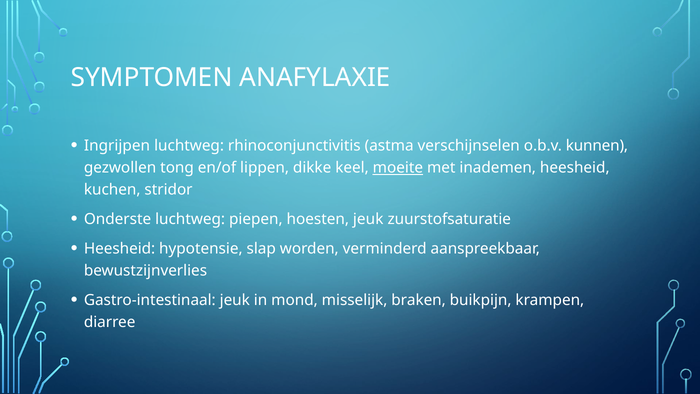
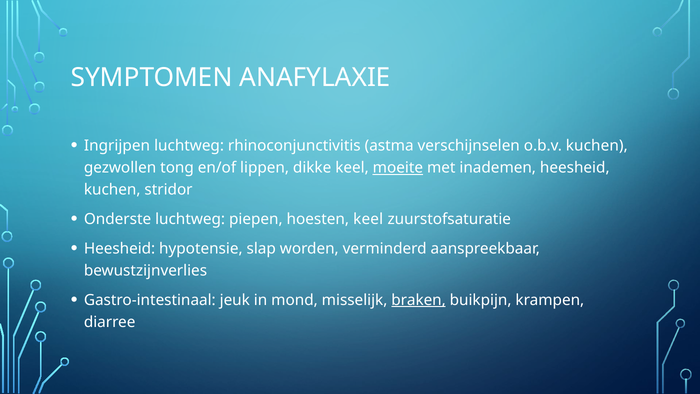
o.b.v kunnen: kunnen -> kuchen
hoesten jeuk: jeuk -> keel
braken underline: none -> present
